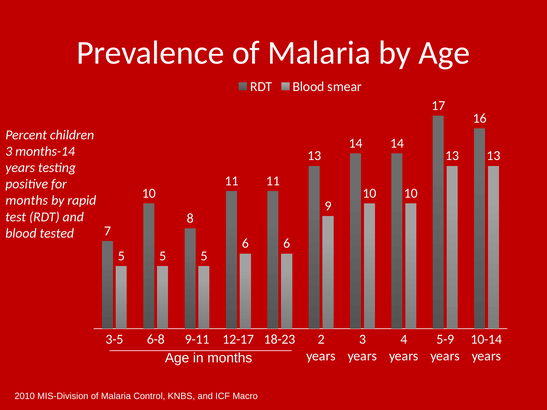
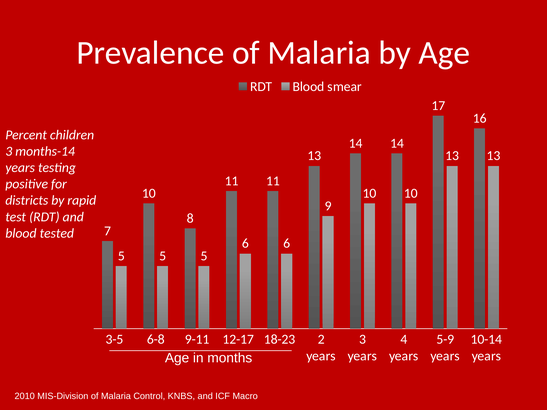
months at (27, 201): months -> districts
